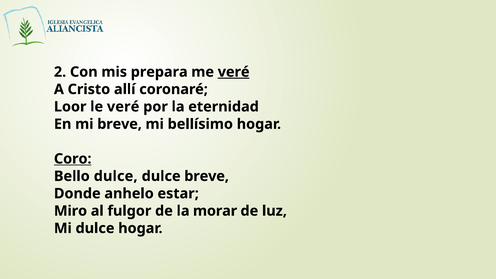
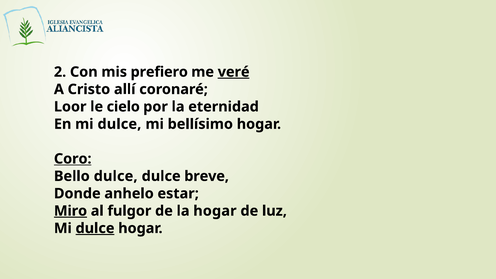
prepara: prepara -> prefiero
le veré: veré -> cielo
En mi breve: breve -> dulce
Miro underline: none -> present
la morar: morar -> hogar
dulce at (95, 228) underline: none -> present
